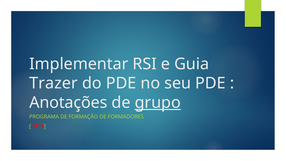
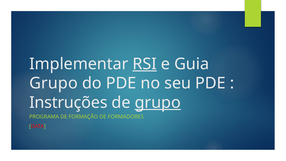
RSI underline: none -> present
Trazer at (54, 83): Trazer -> Grupo
Anotações: Anotações -> Instruções
